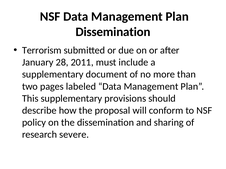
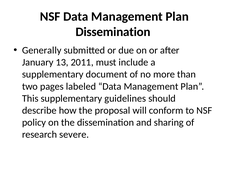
Terrorism: Terrorism -> Generally
28: 28 -> 13
provisions: provisions -> guidelines
